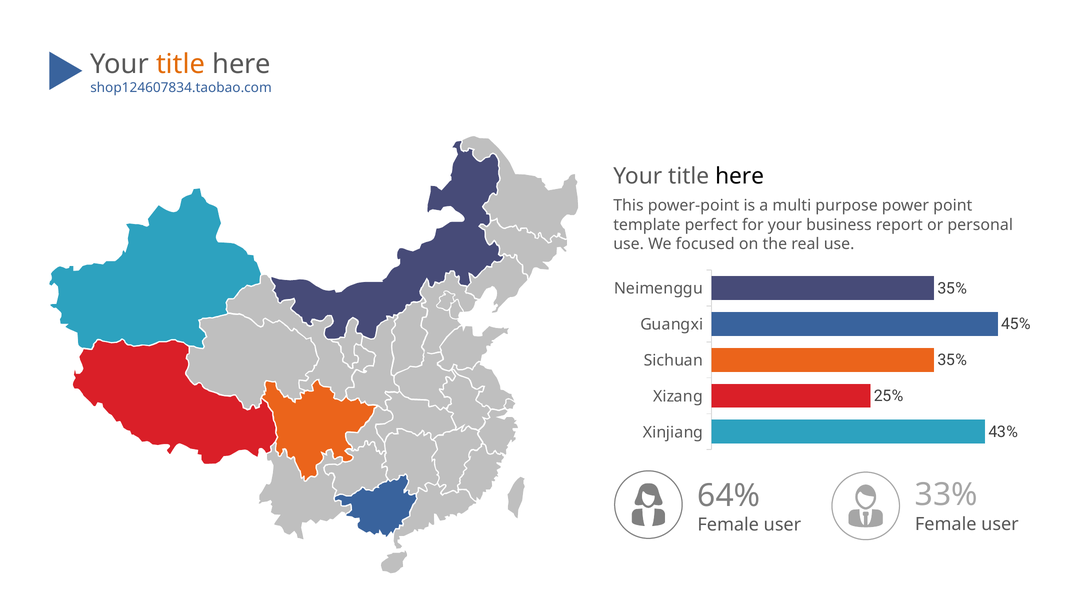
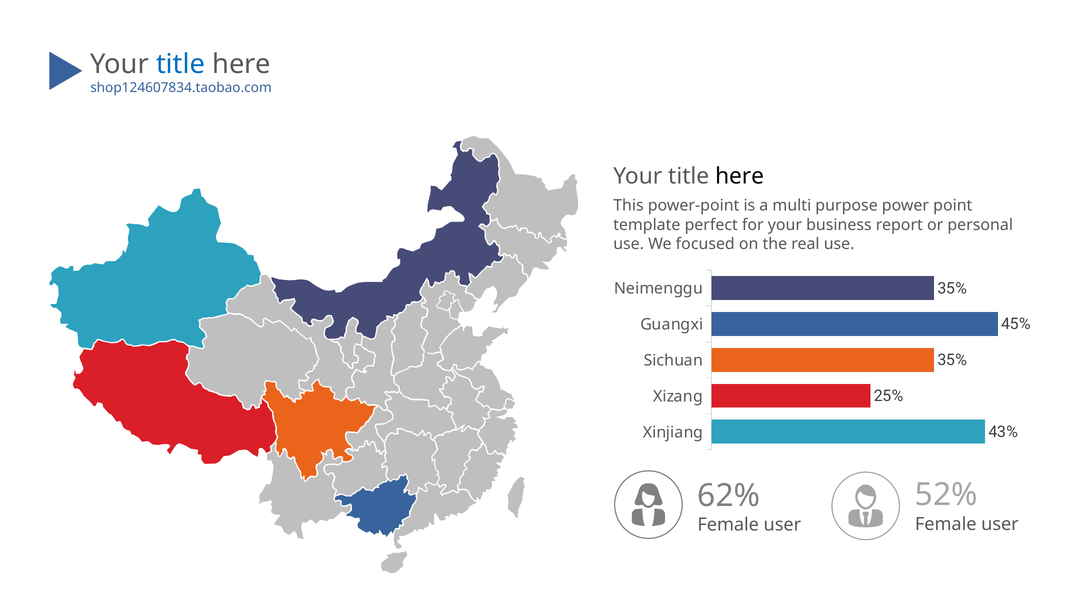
title at (181, 64) colour: orange -> blue
33%: 33% -> 52%
64%: 64% -> 62%
